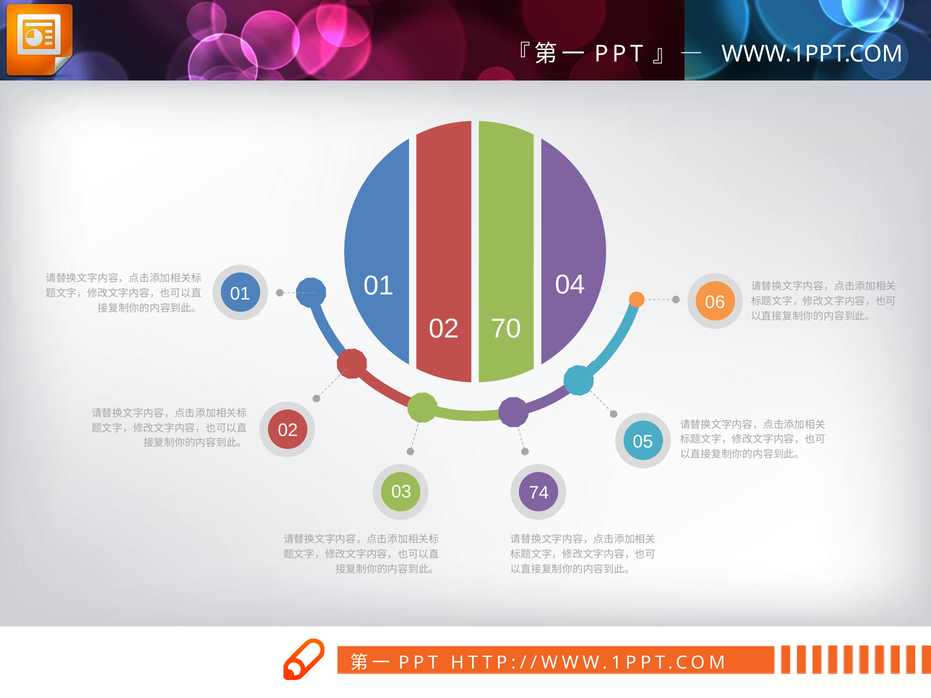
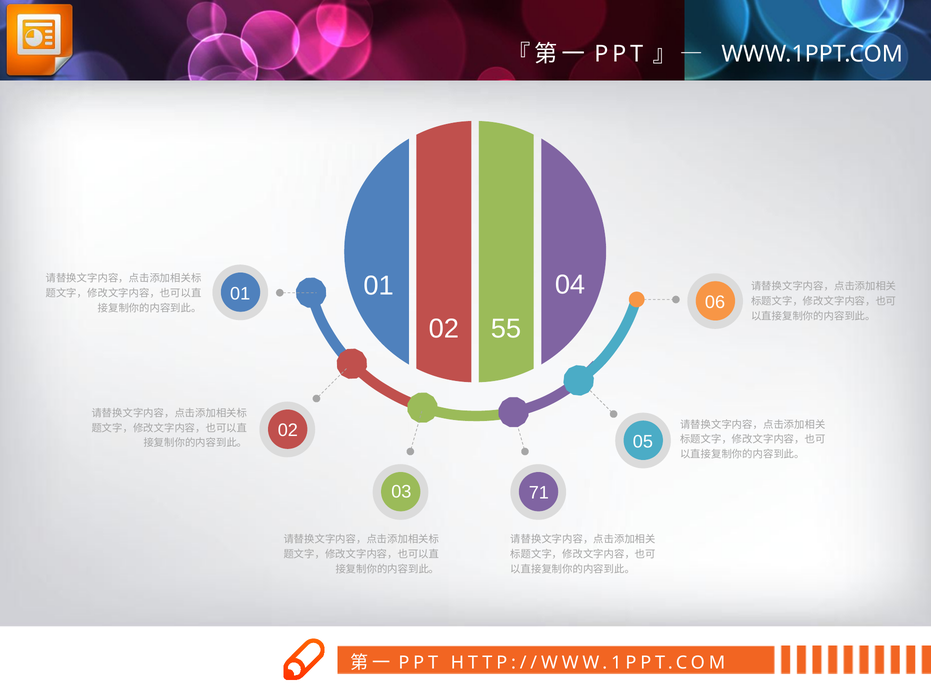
70: 70 -> 55
74: 74 -> 71
